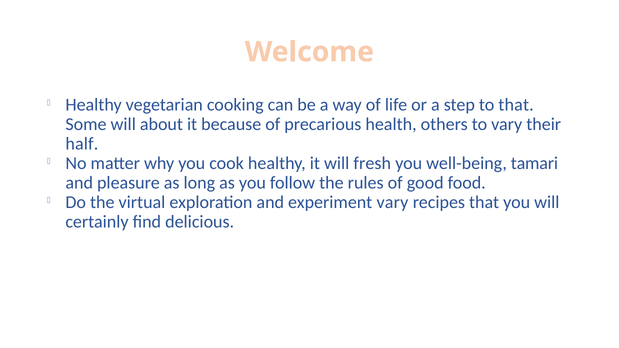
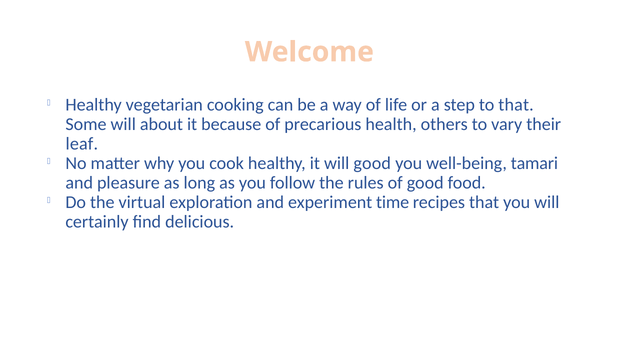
half: half -> leaf
will fresh: fresh -> good
experiment vary: vary -> time
